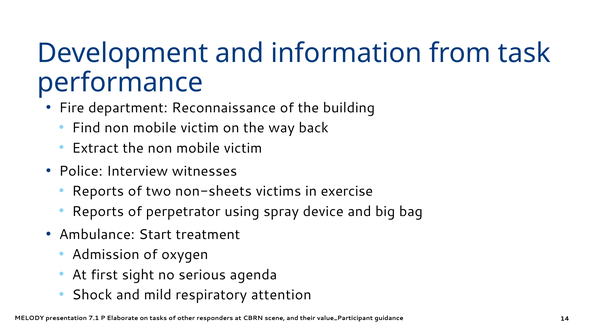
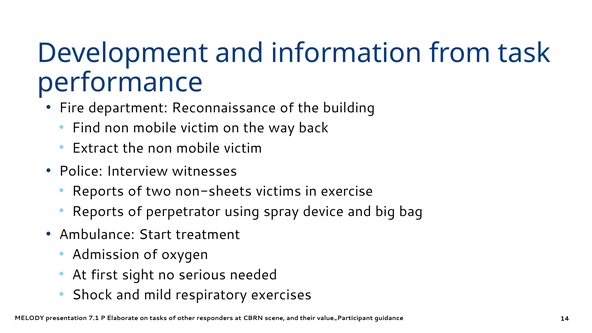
agenda: agenda -> needed
attention: attention -> exercises
